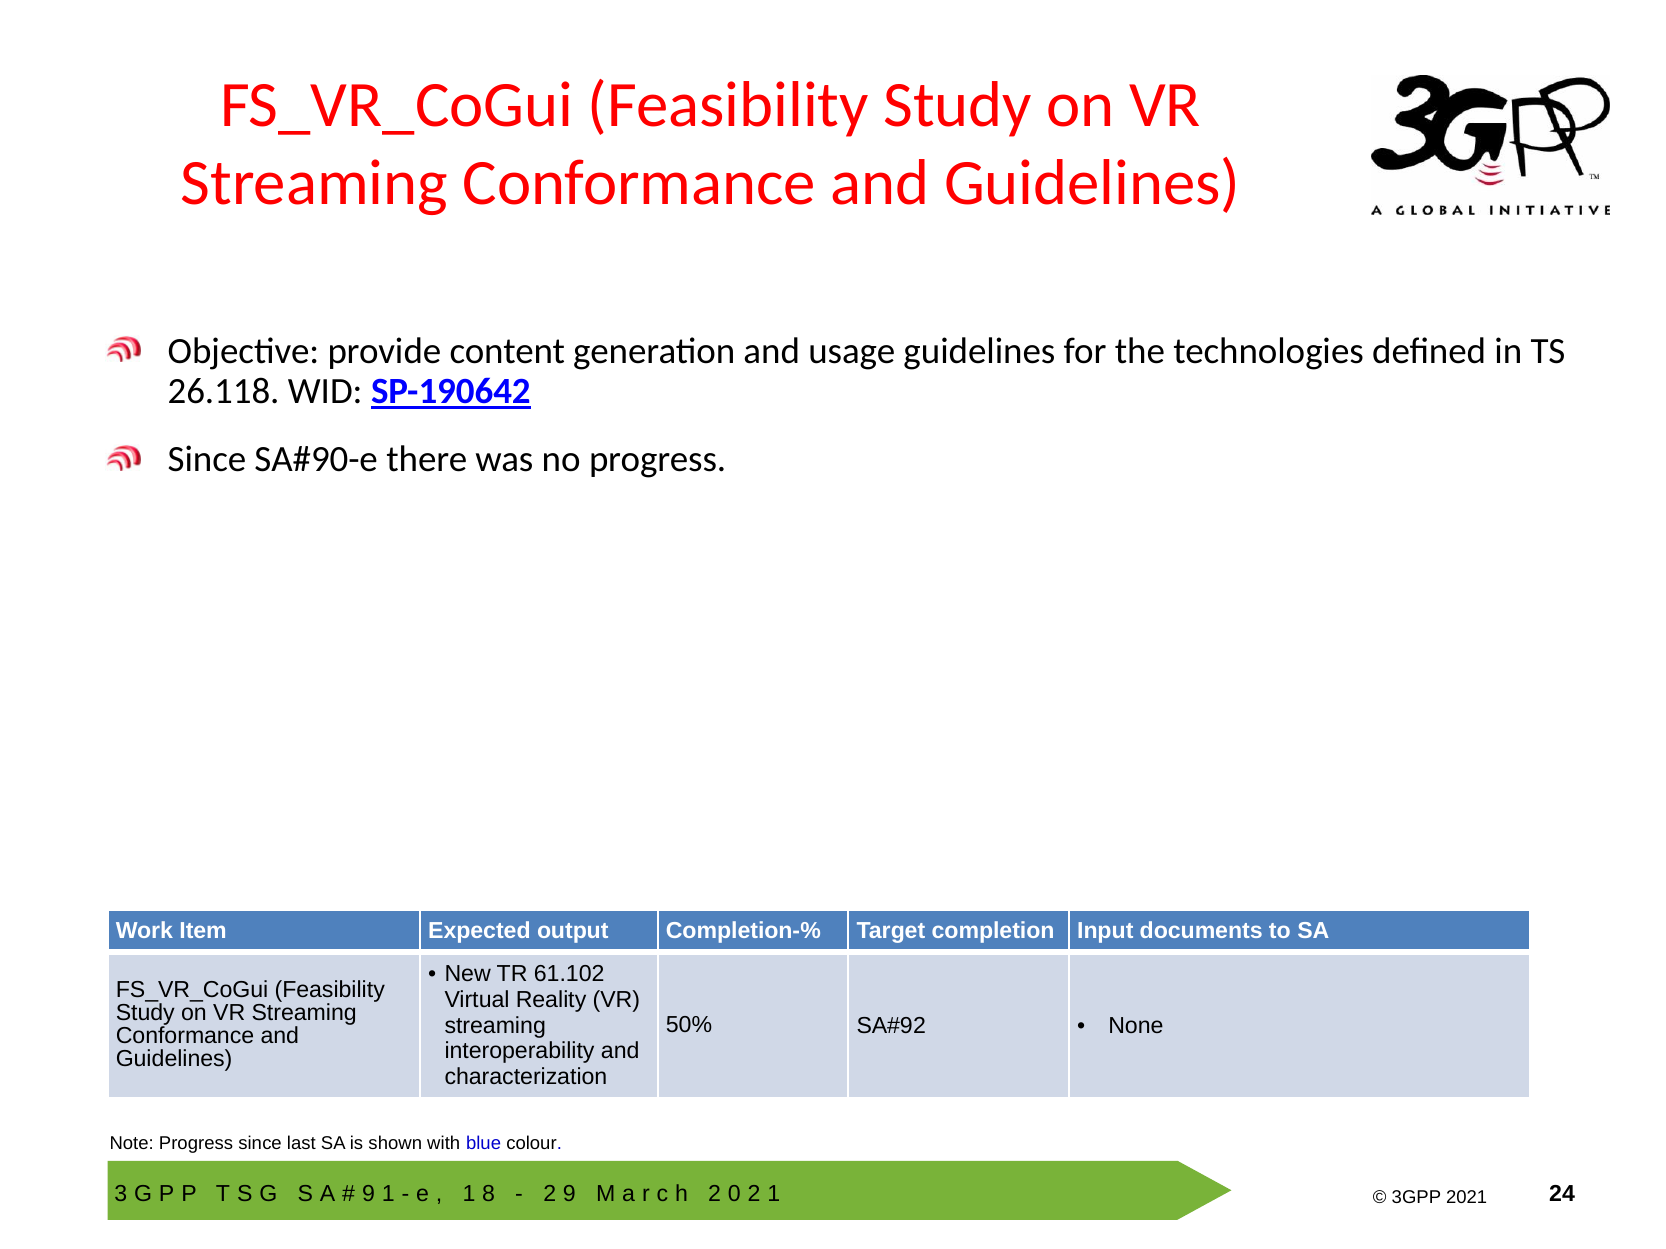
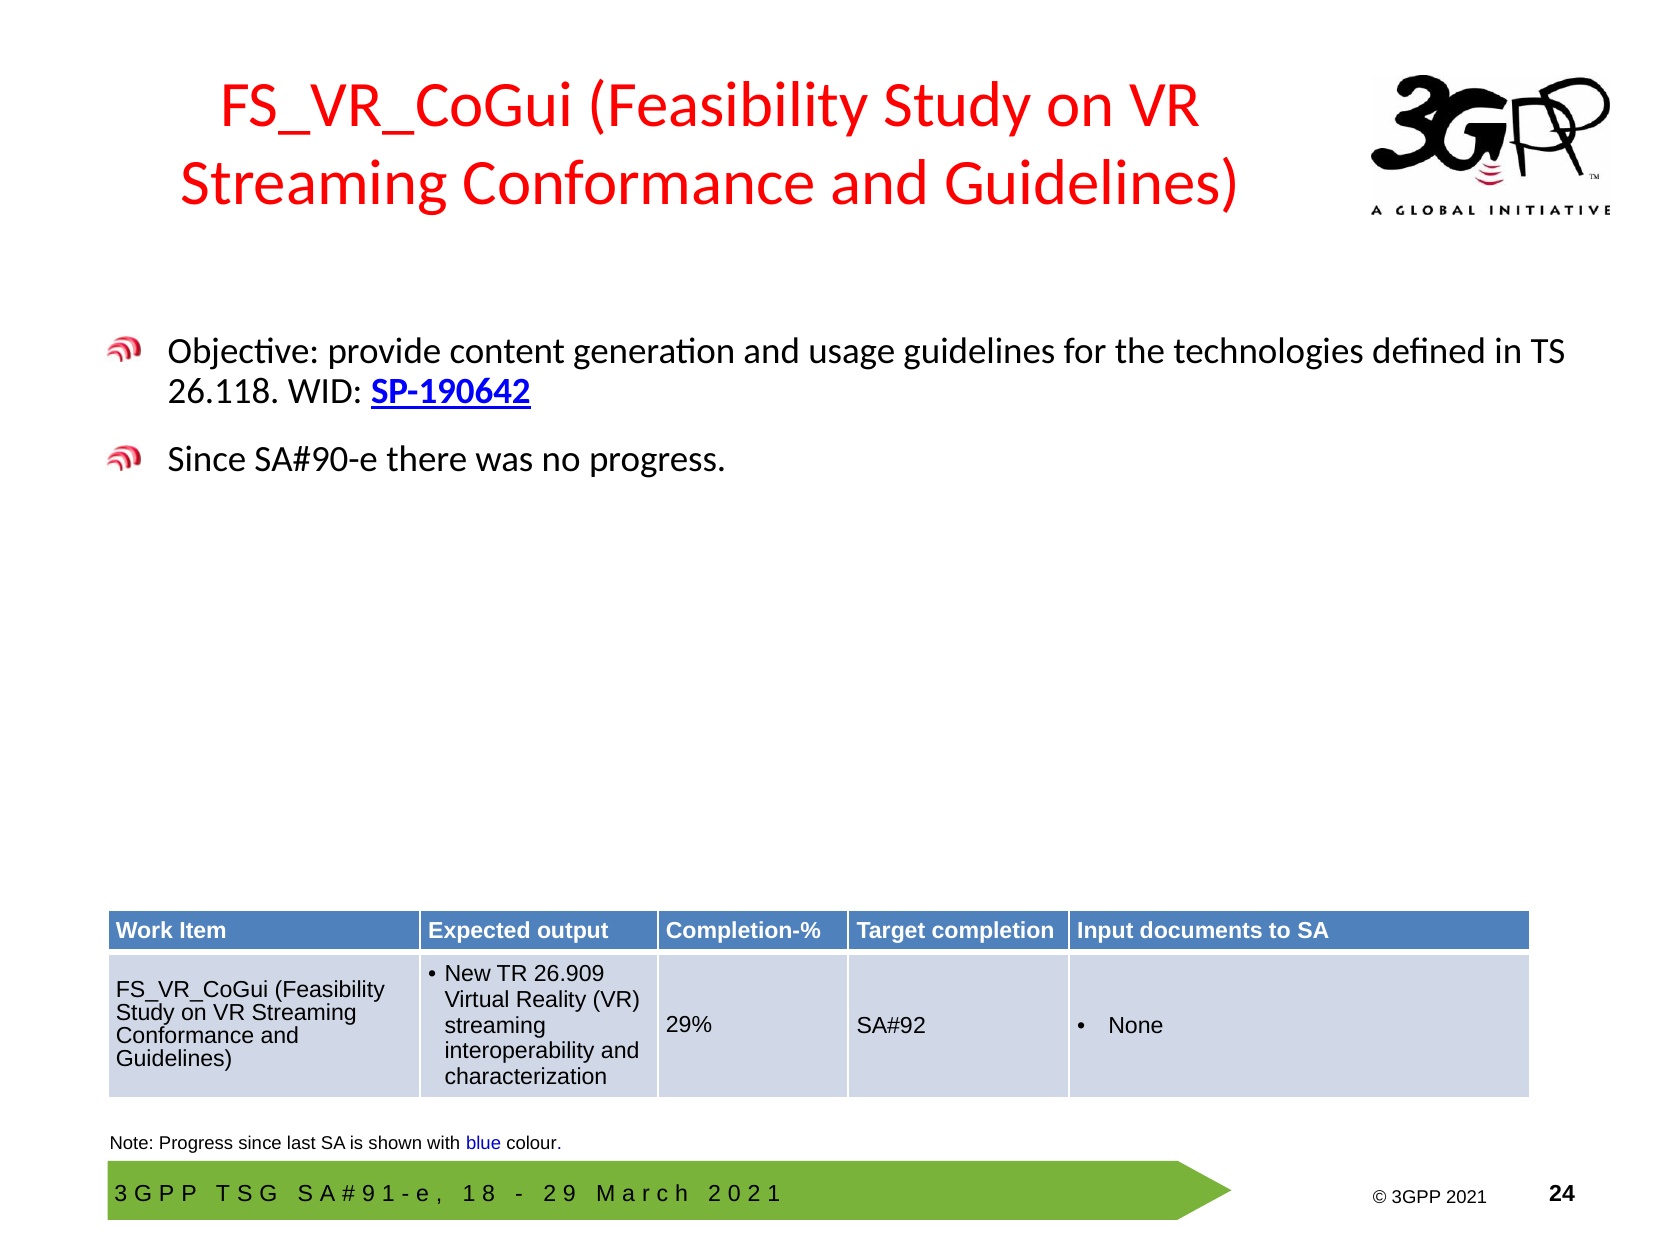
61.102: 61.102 -> 26.909
50%: 50% -> 29%
